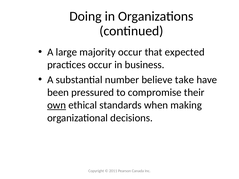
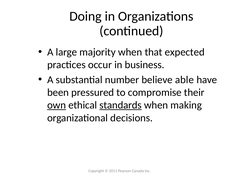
majority occur: occur -> when
take: take -> able
standards underline: none -> present
